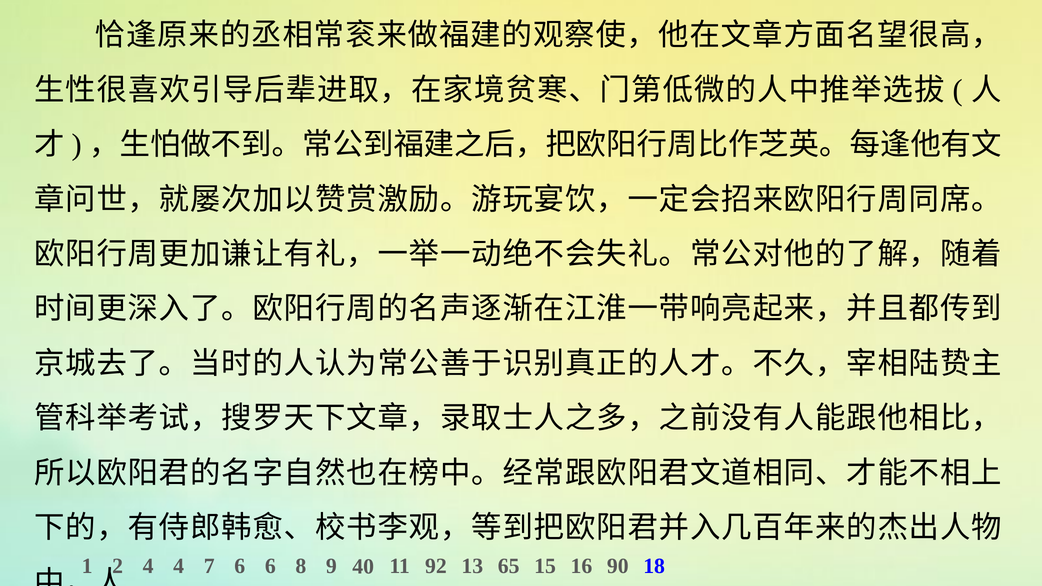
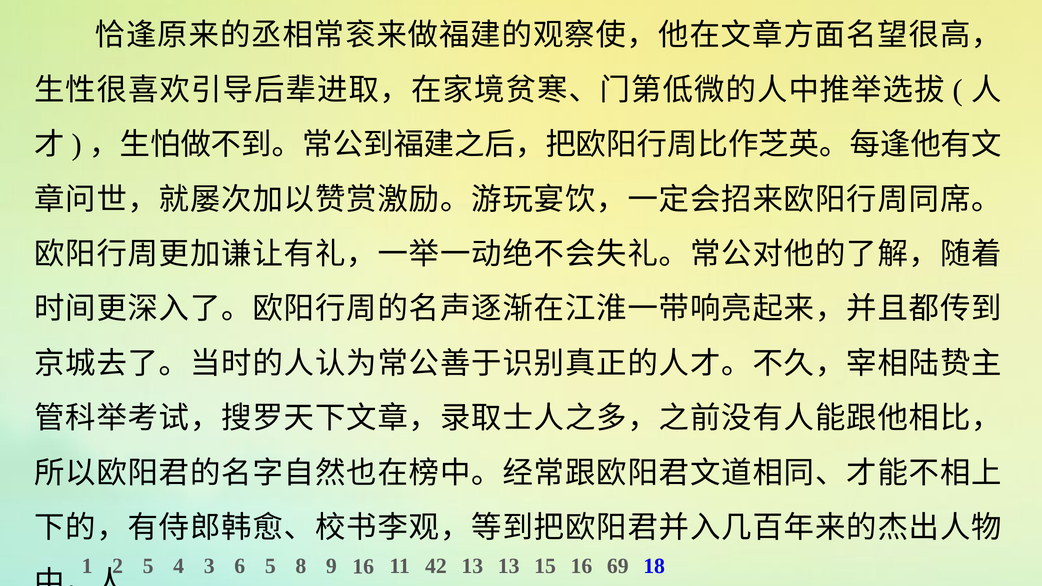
2 4: 4 -> 5
7: 7 -> 3
6 6: 6 -> 5
9 40: 40 -> 16
92: 92 -> 42
13 65: 65 -> 13
90: 90 -> 69
